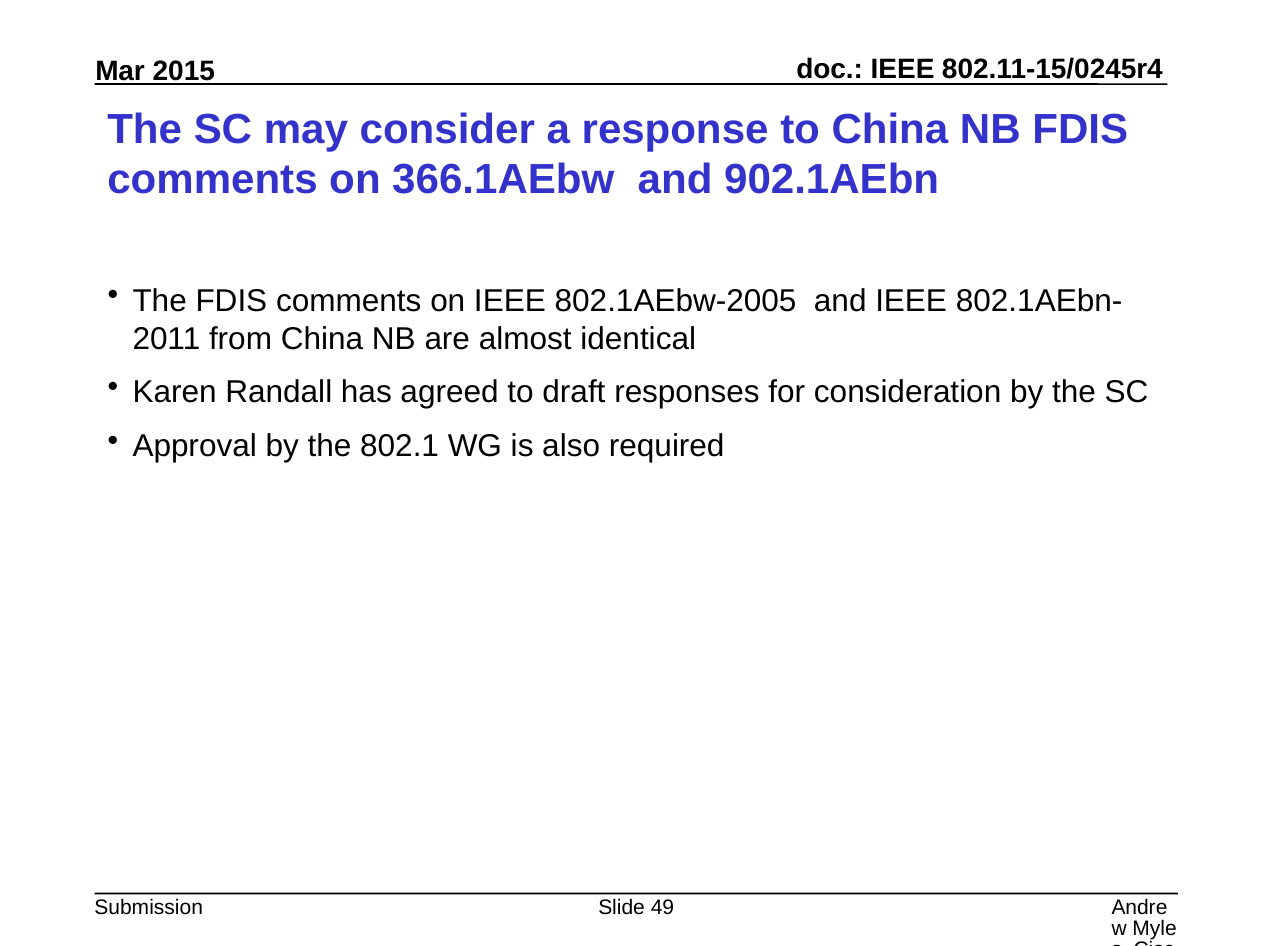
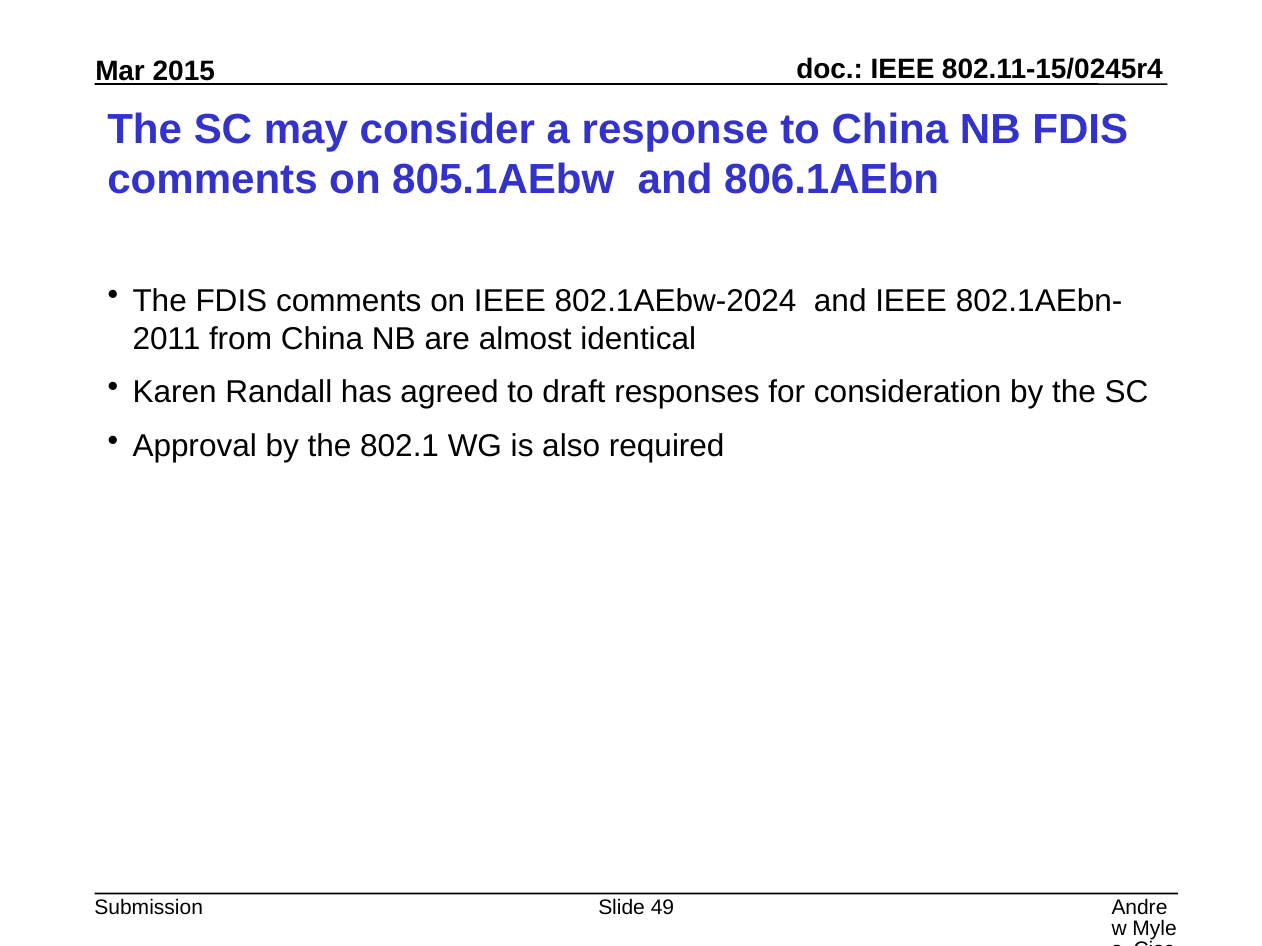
366.1AEbw: 366.1AEbw -> 805.1AEbw
902.1AEbn: 902.1AEbn -> 806.1AEbn
802.1AEbw-2005: 802.1AEbw-2005 -> 802.1AEbw-2024
